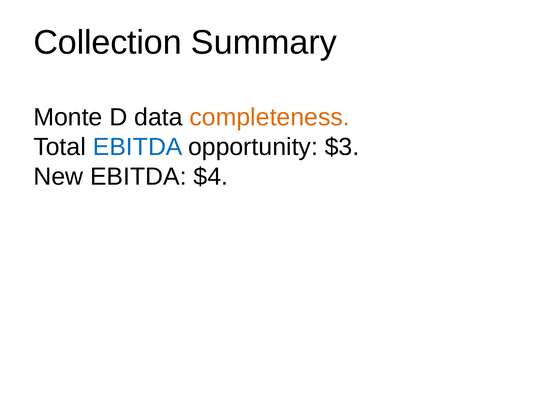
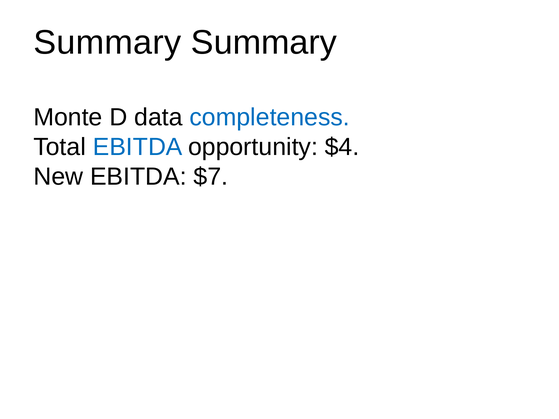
Collection at (108, 42): Collection -> Summary
completeness colour: orange -> blue
$3: $3 -> $4
$4: $4 -> $7
